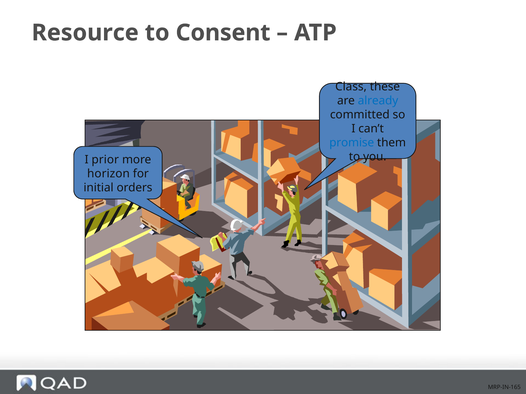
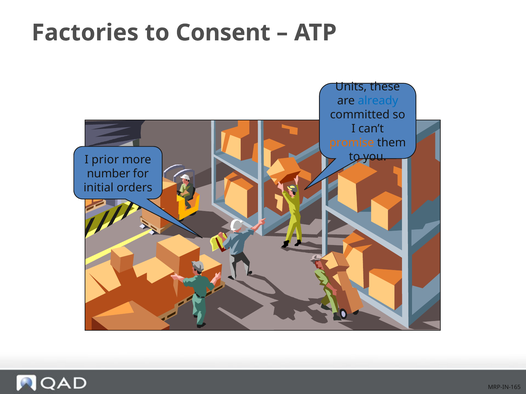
Resource: Resource -> Factories
Class: Class -> Units
promise colour: blue -> orange
horizon: horizon -> number
